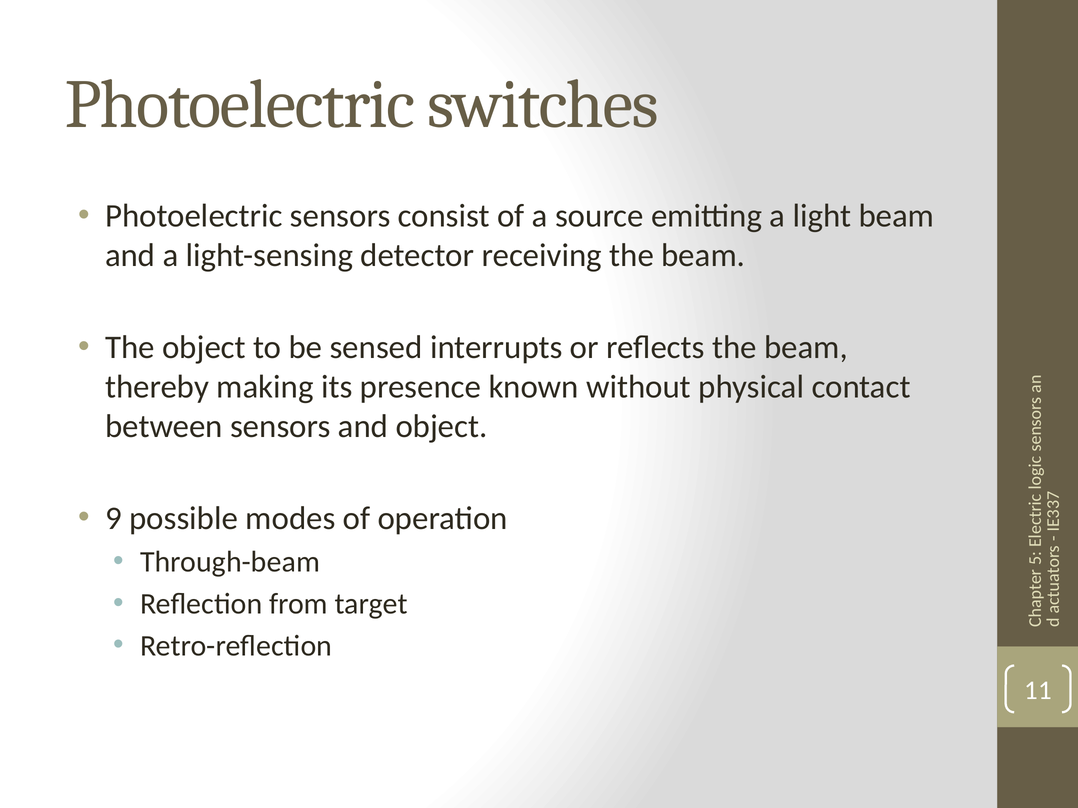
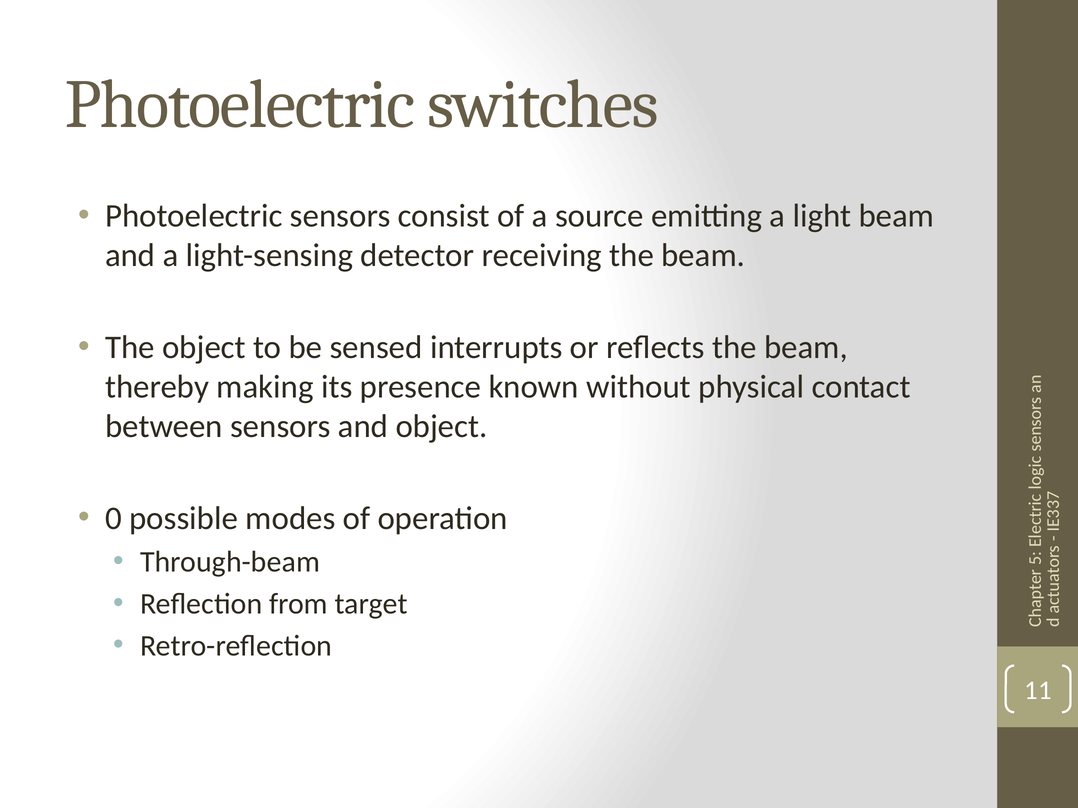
9: 9 -> 0
